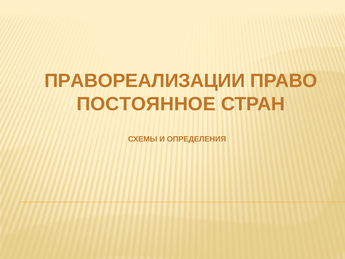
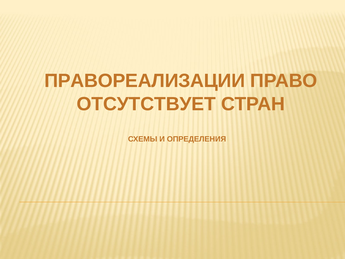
ПОСТОЯННОЕ: ПОСТОЯННОЕ -> ОТСУТСТВУЕТ
